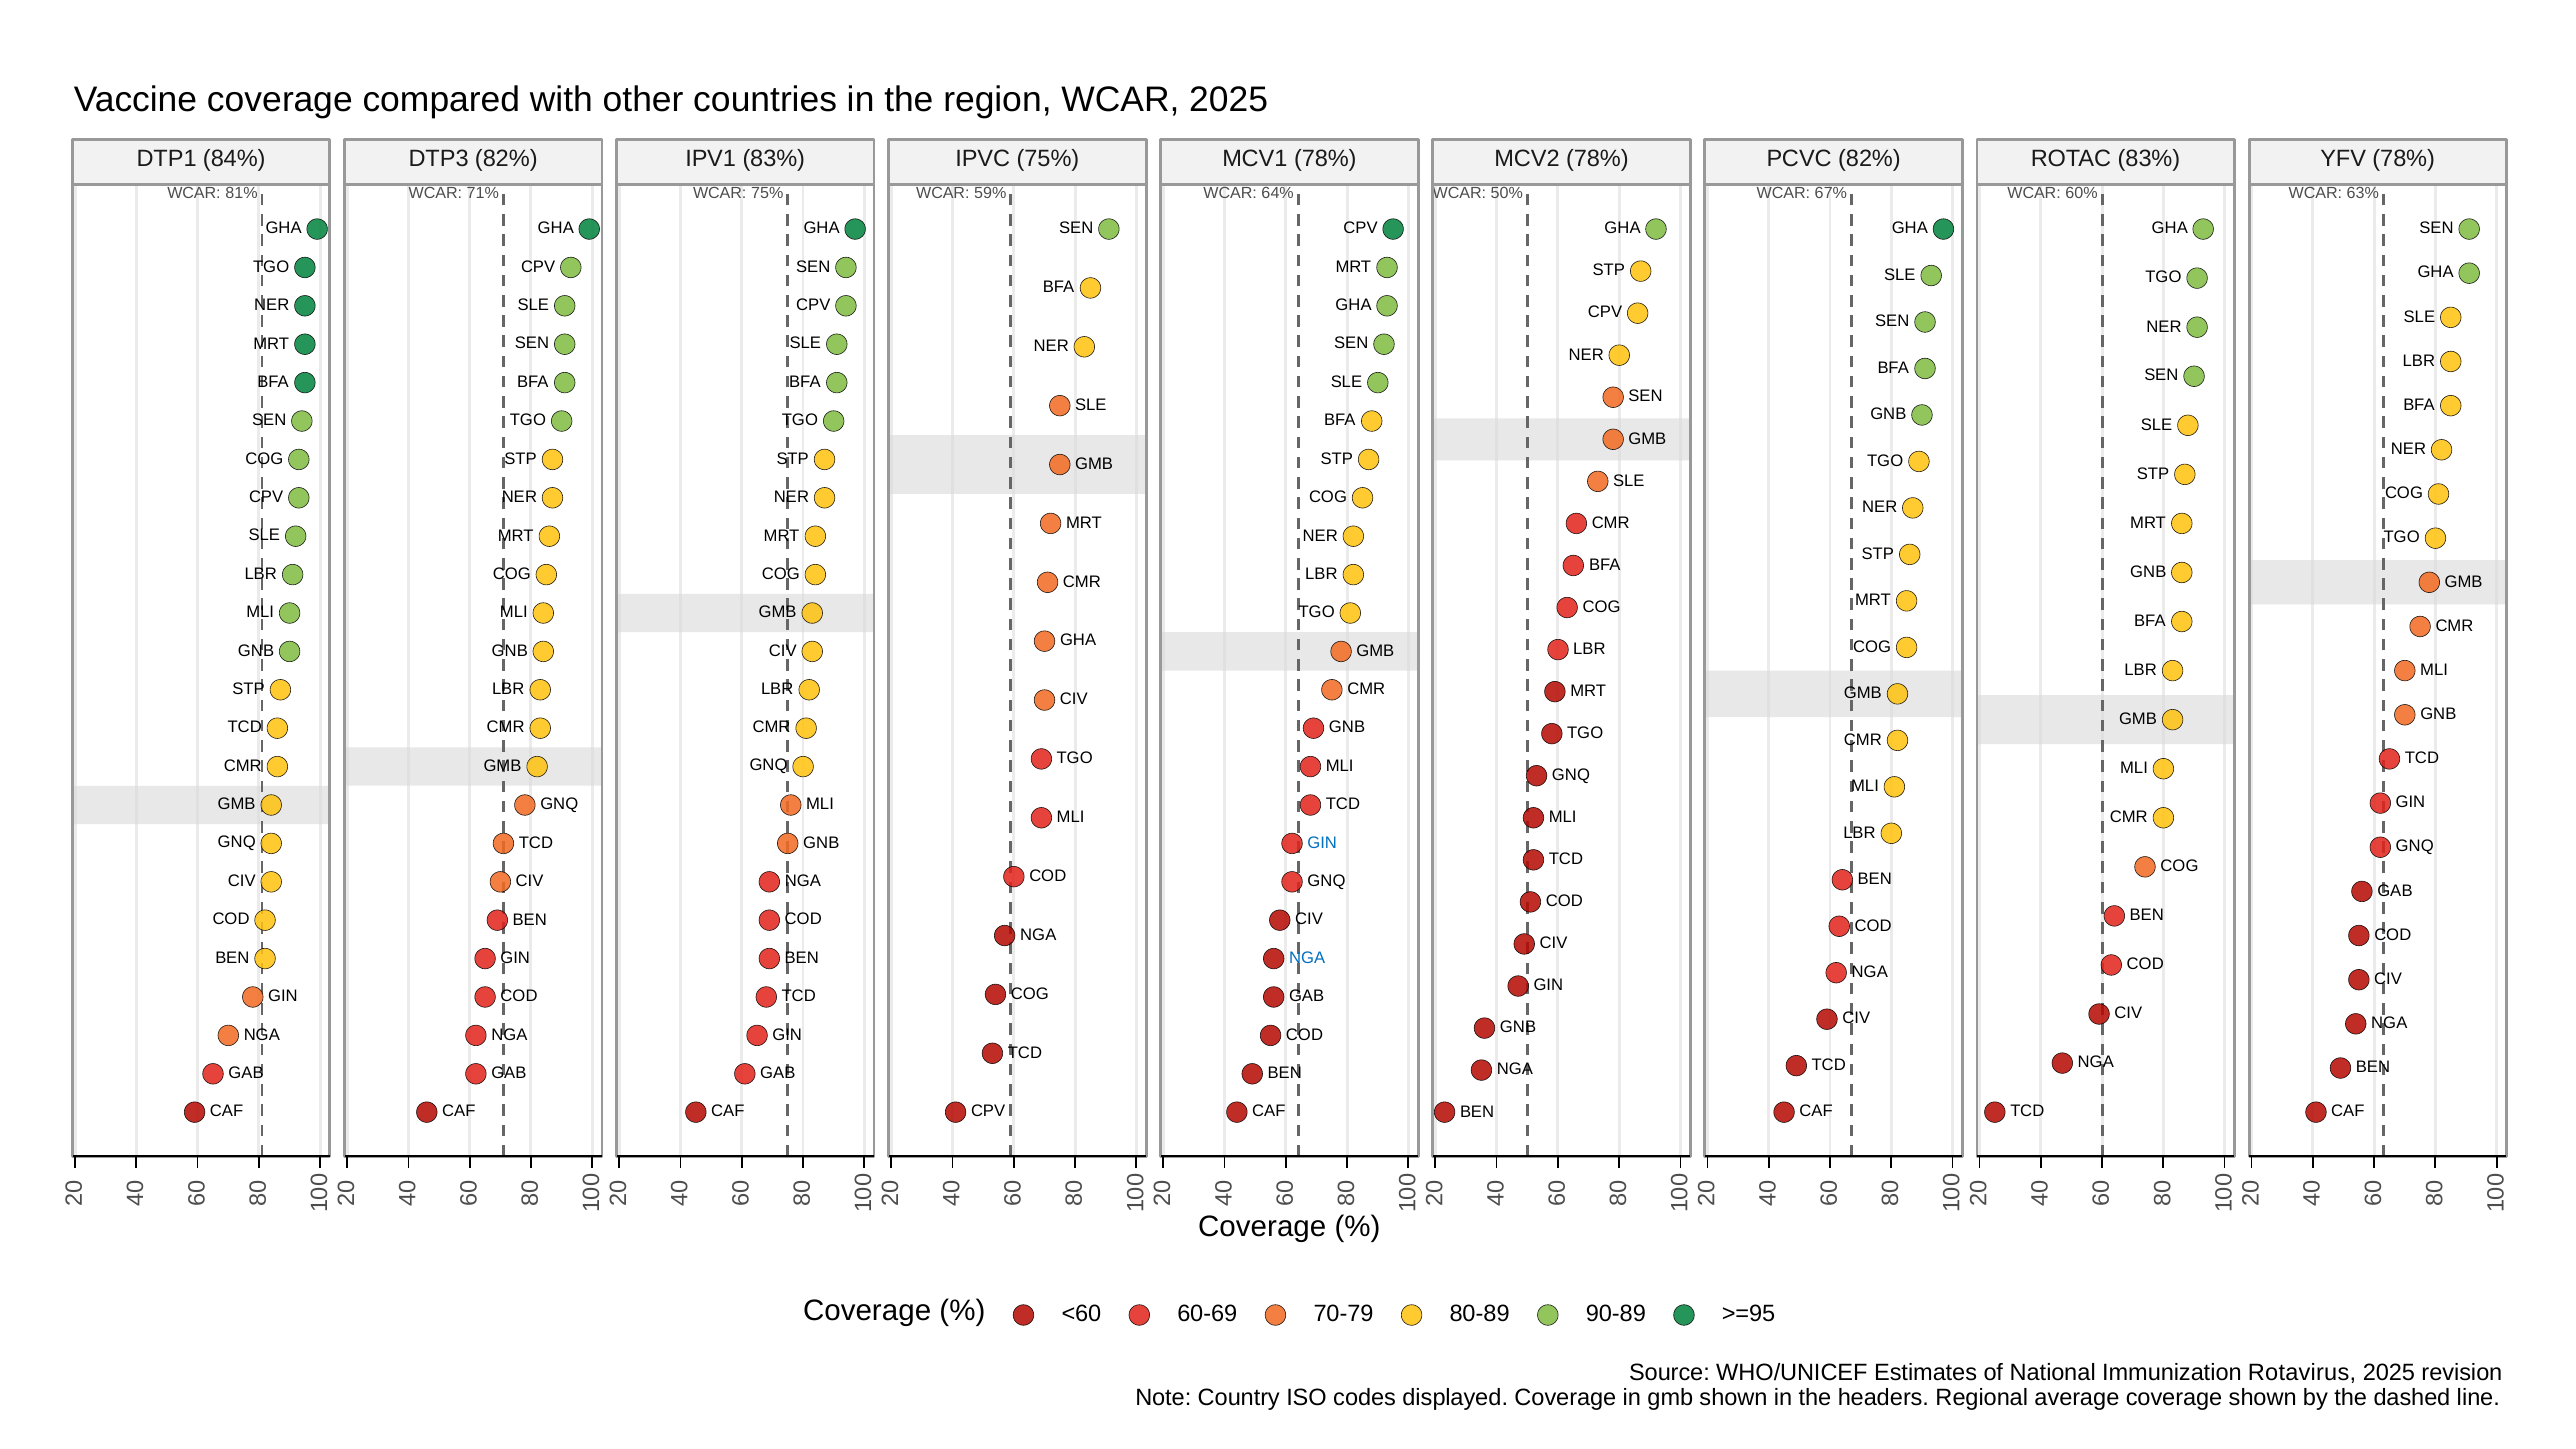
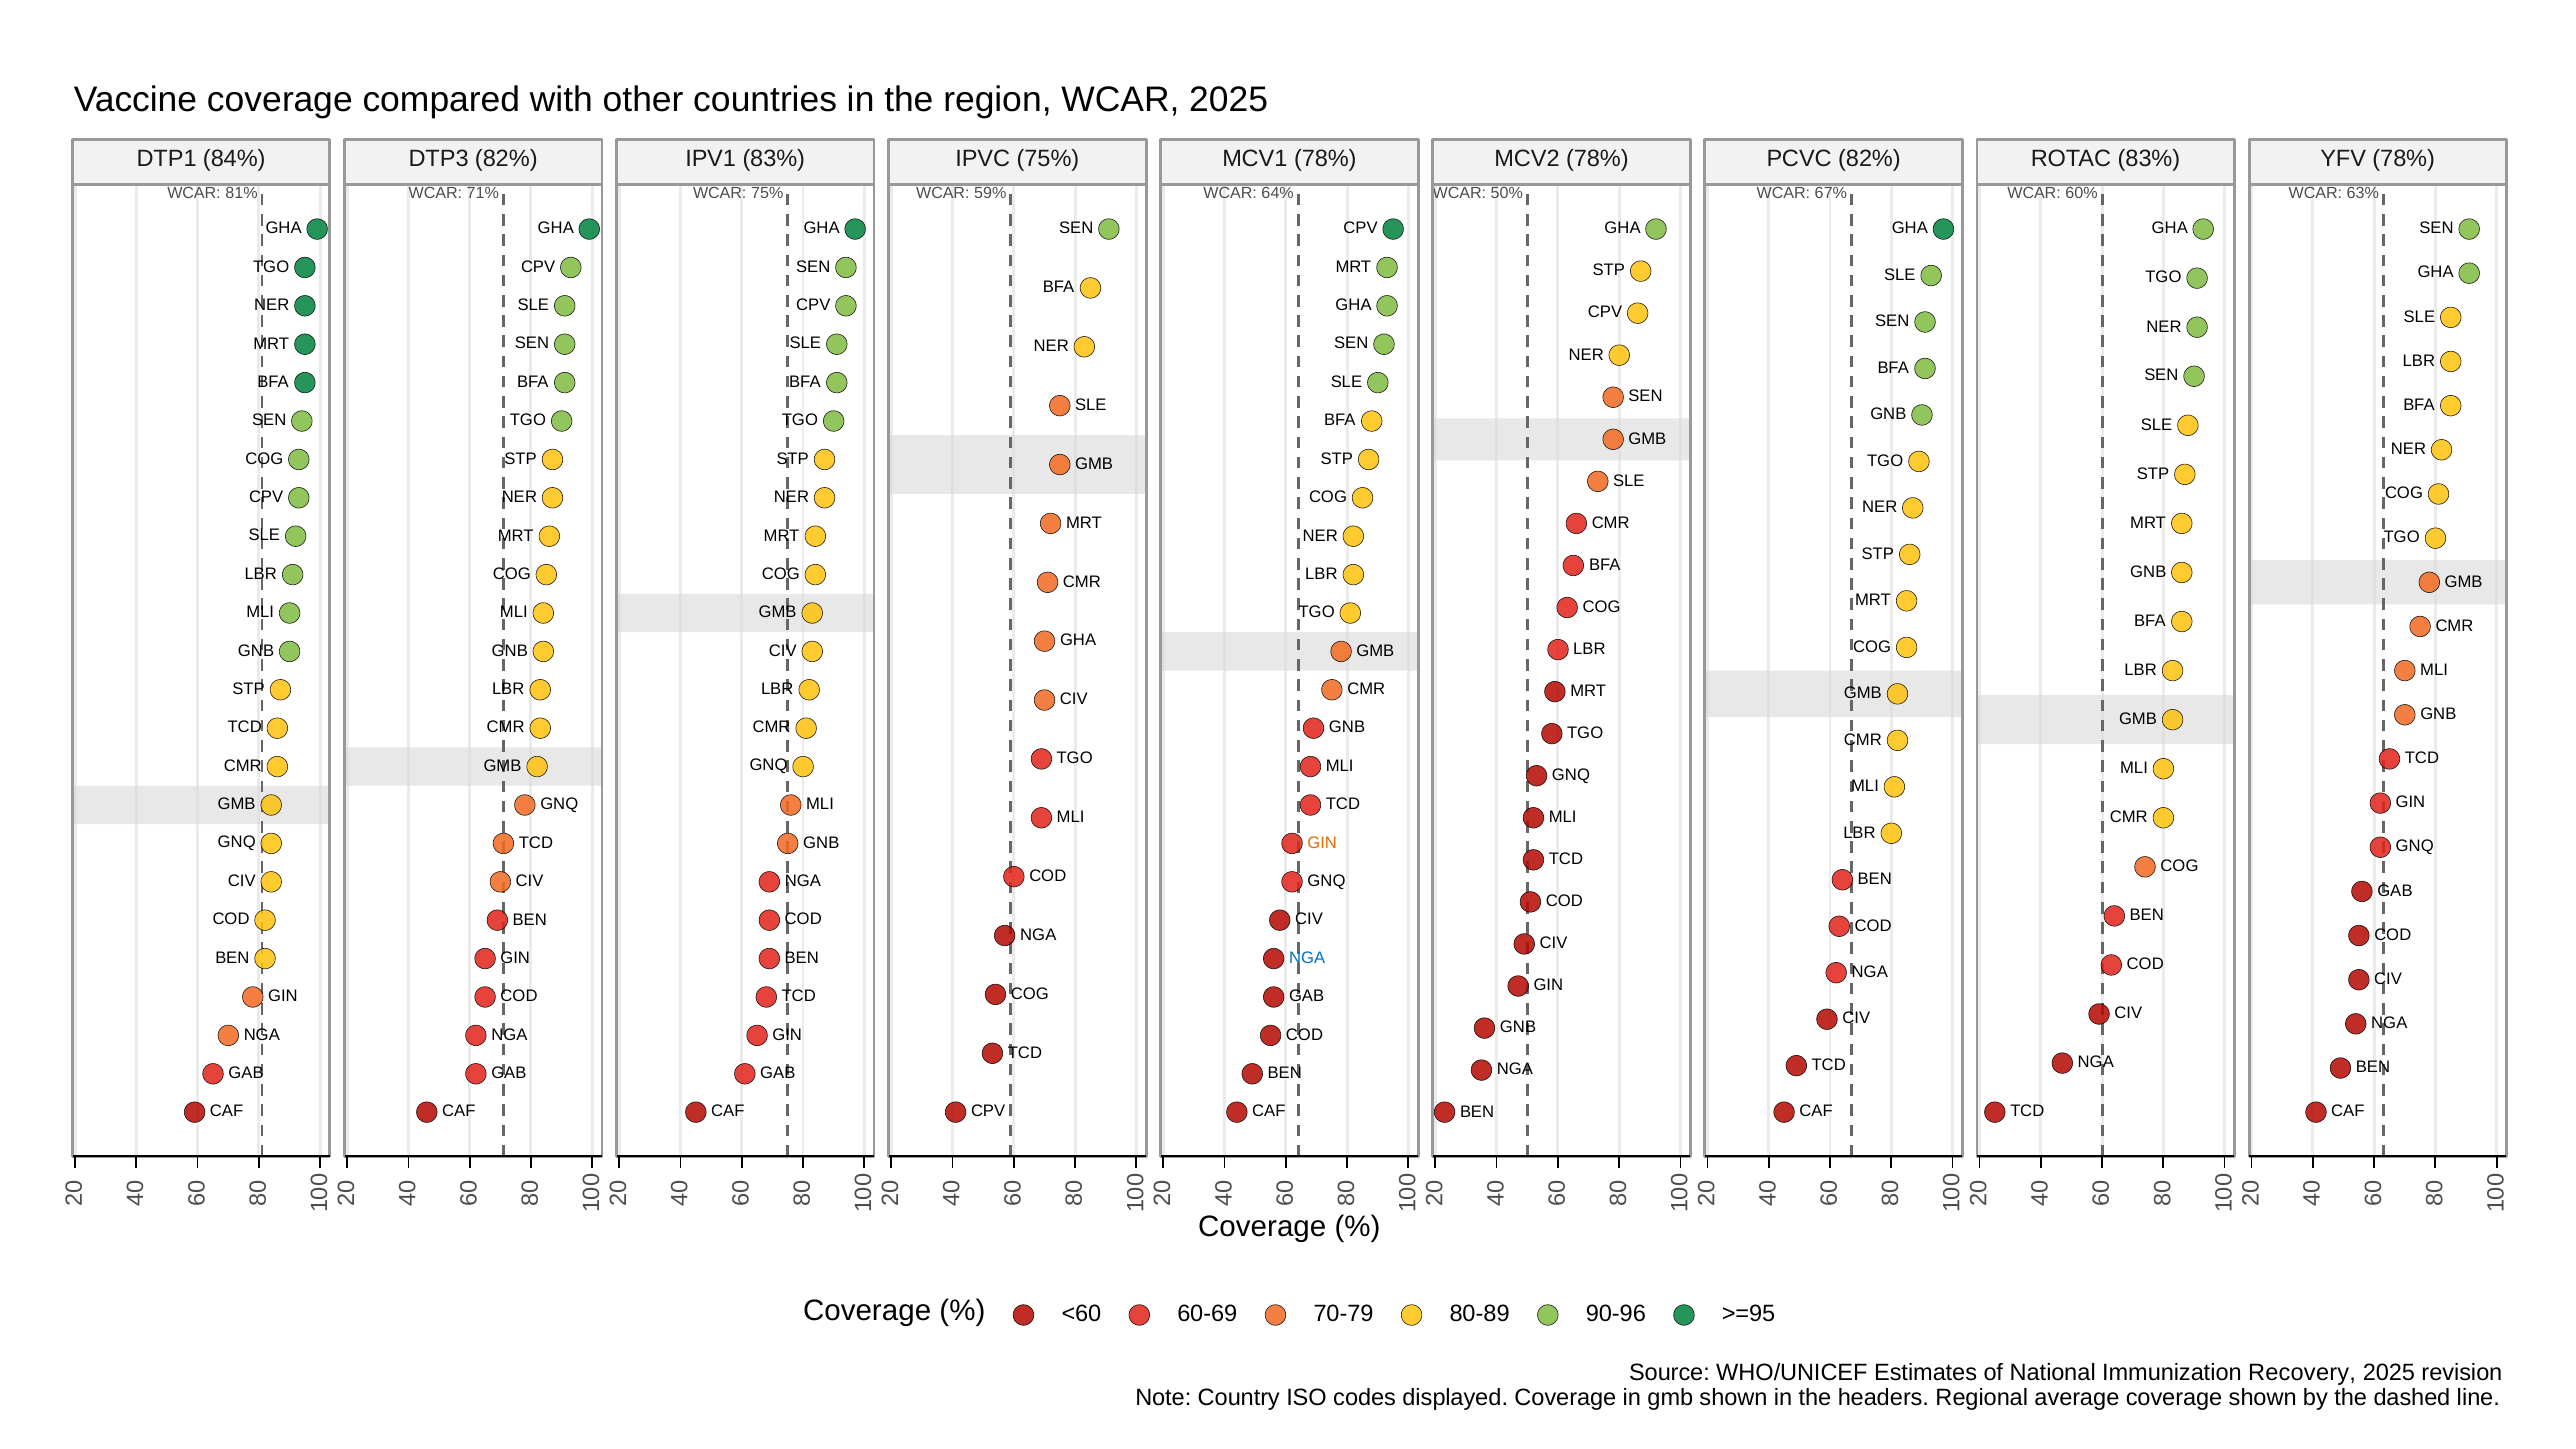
GIN at (1322, 843) colour: blue -> orange
90-89: 90-89 -> 90-96
Rotavirus: Rotavirus -> Recovery
